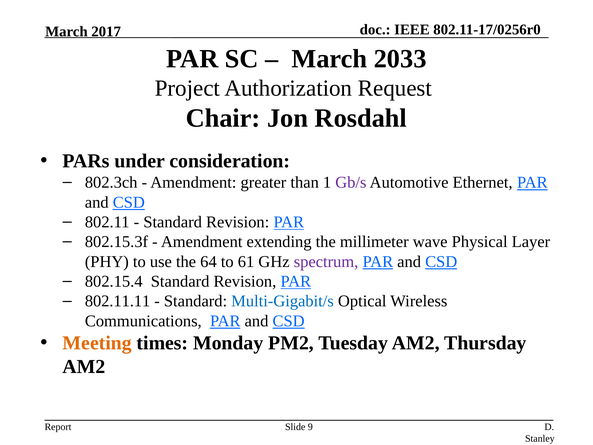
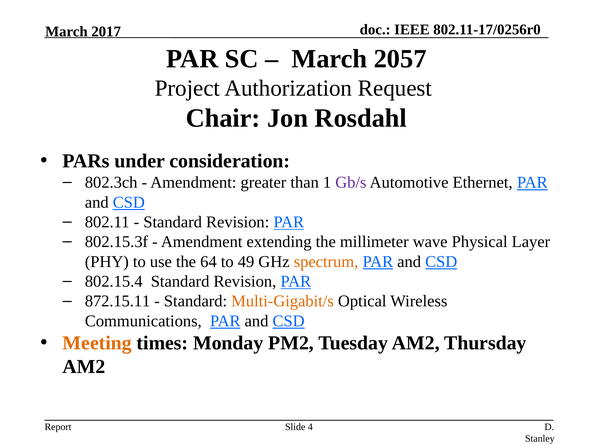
2033: 2033 -> 2057
61: 61 -> 49
spectrum colour: purple -> orange
802.11.11: 802.11.11 -> 872.15.11
Multi-Gigabit/s colour: blue -> orange
9: 9 -> 4
